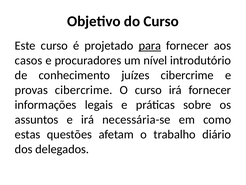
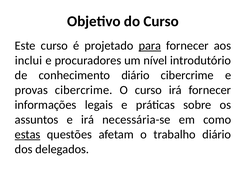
casos: casos -> inclui
conhecimento juízes: juízes -> diário
estas underline: none -> present
